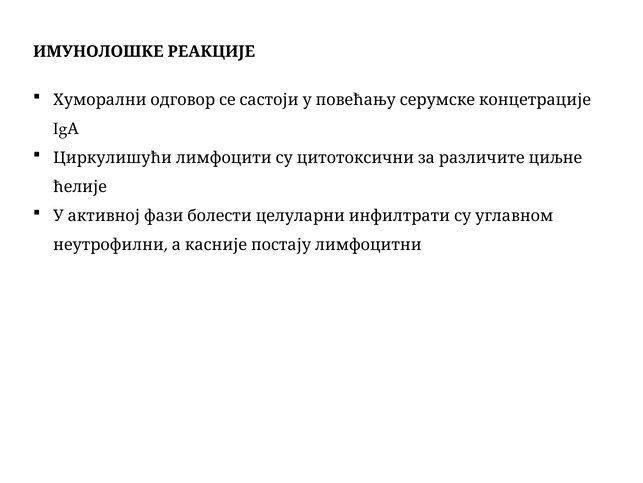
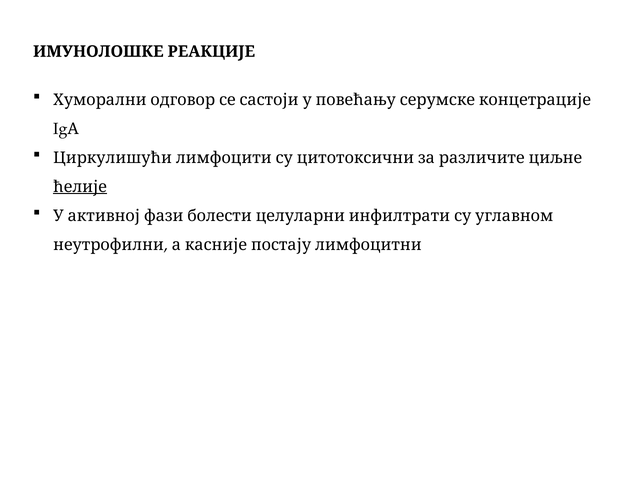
ћелије underline: none -> present
